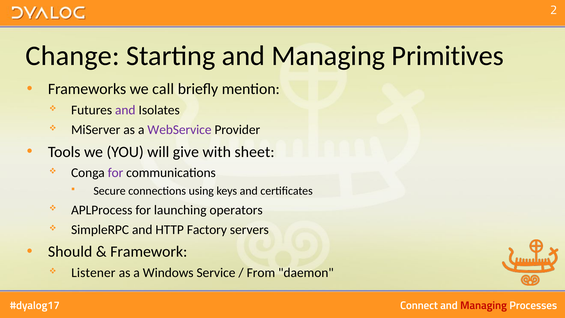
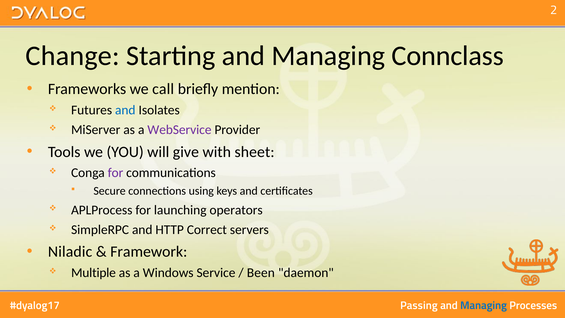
Primitives: Primitives -> Connclass
and at (125, 110) colour: purple -> blue
Factory: Factory -> Correct
Should: Should -> Niladic
Listener: Listener -> Multiple
From: From -> Been
Connect: Connect -> Passing
Managing at (484, 305) colour: red -> blue
